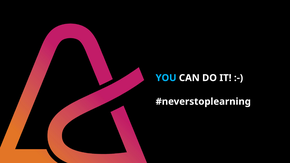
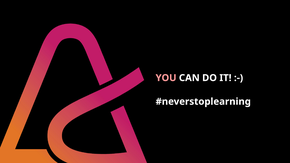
YOU colour: light blue -> pink
